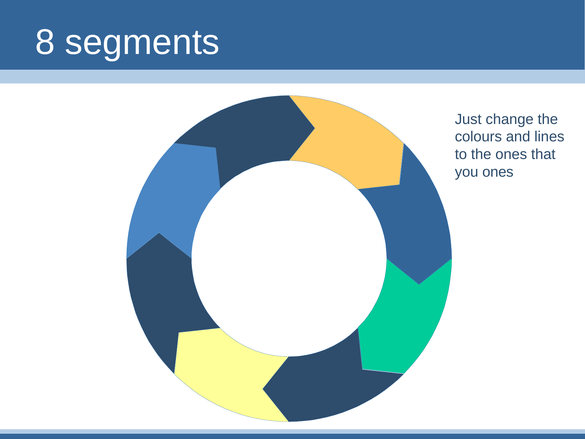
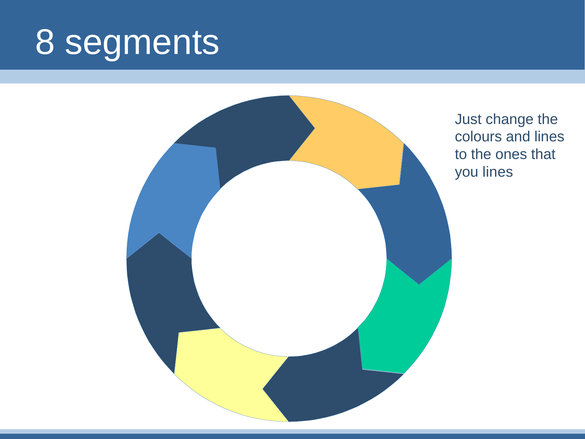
you ones: ones -> lines
